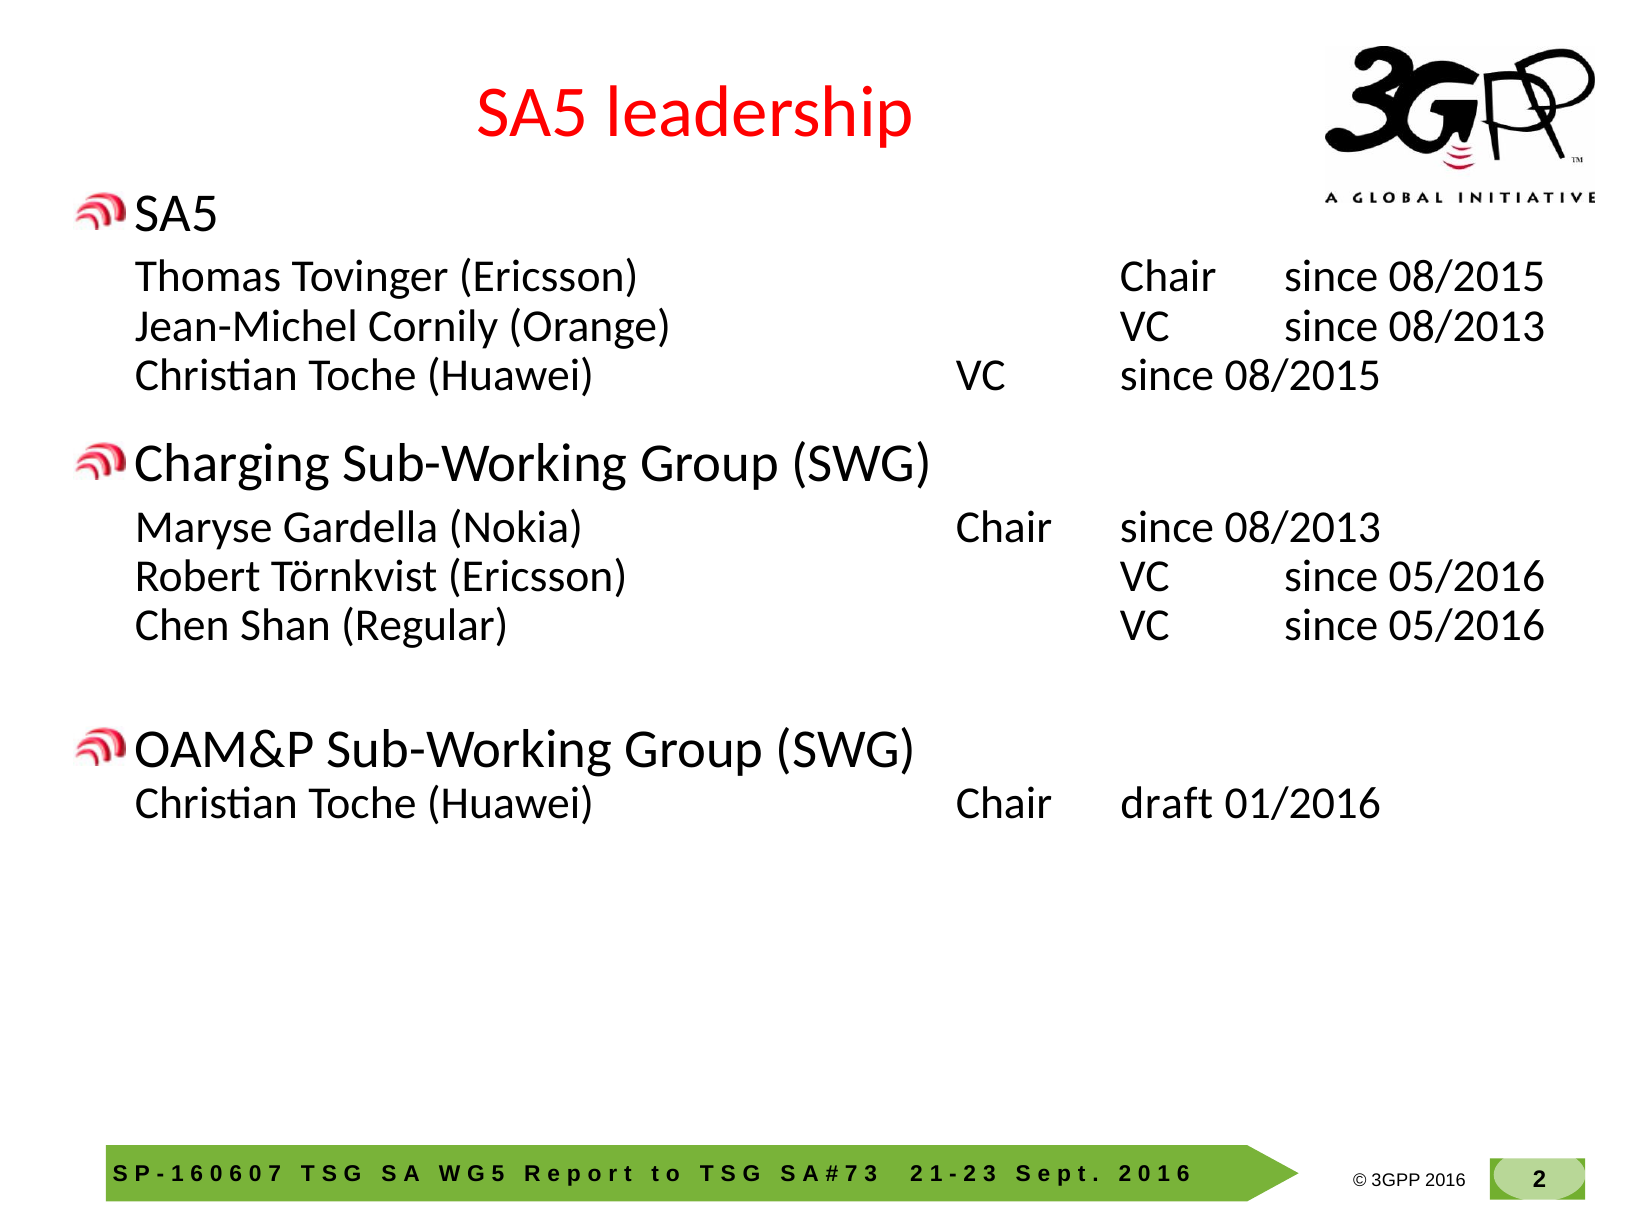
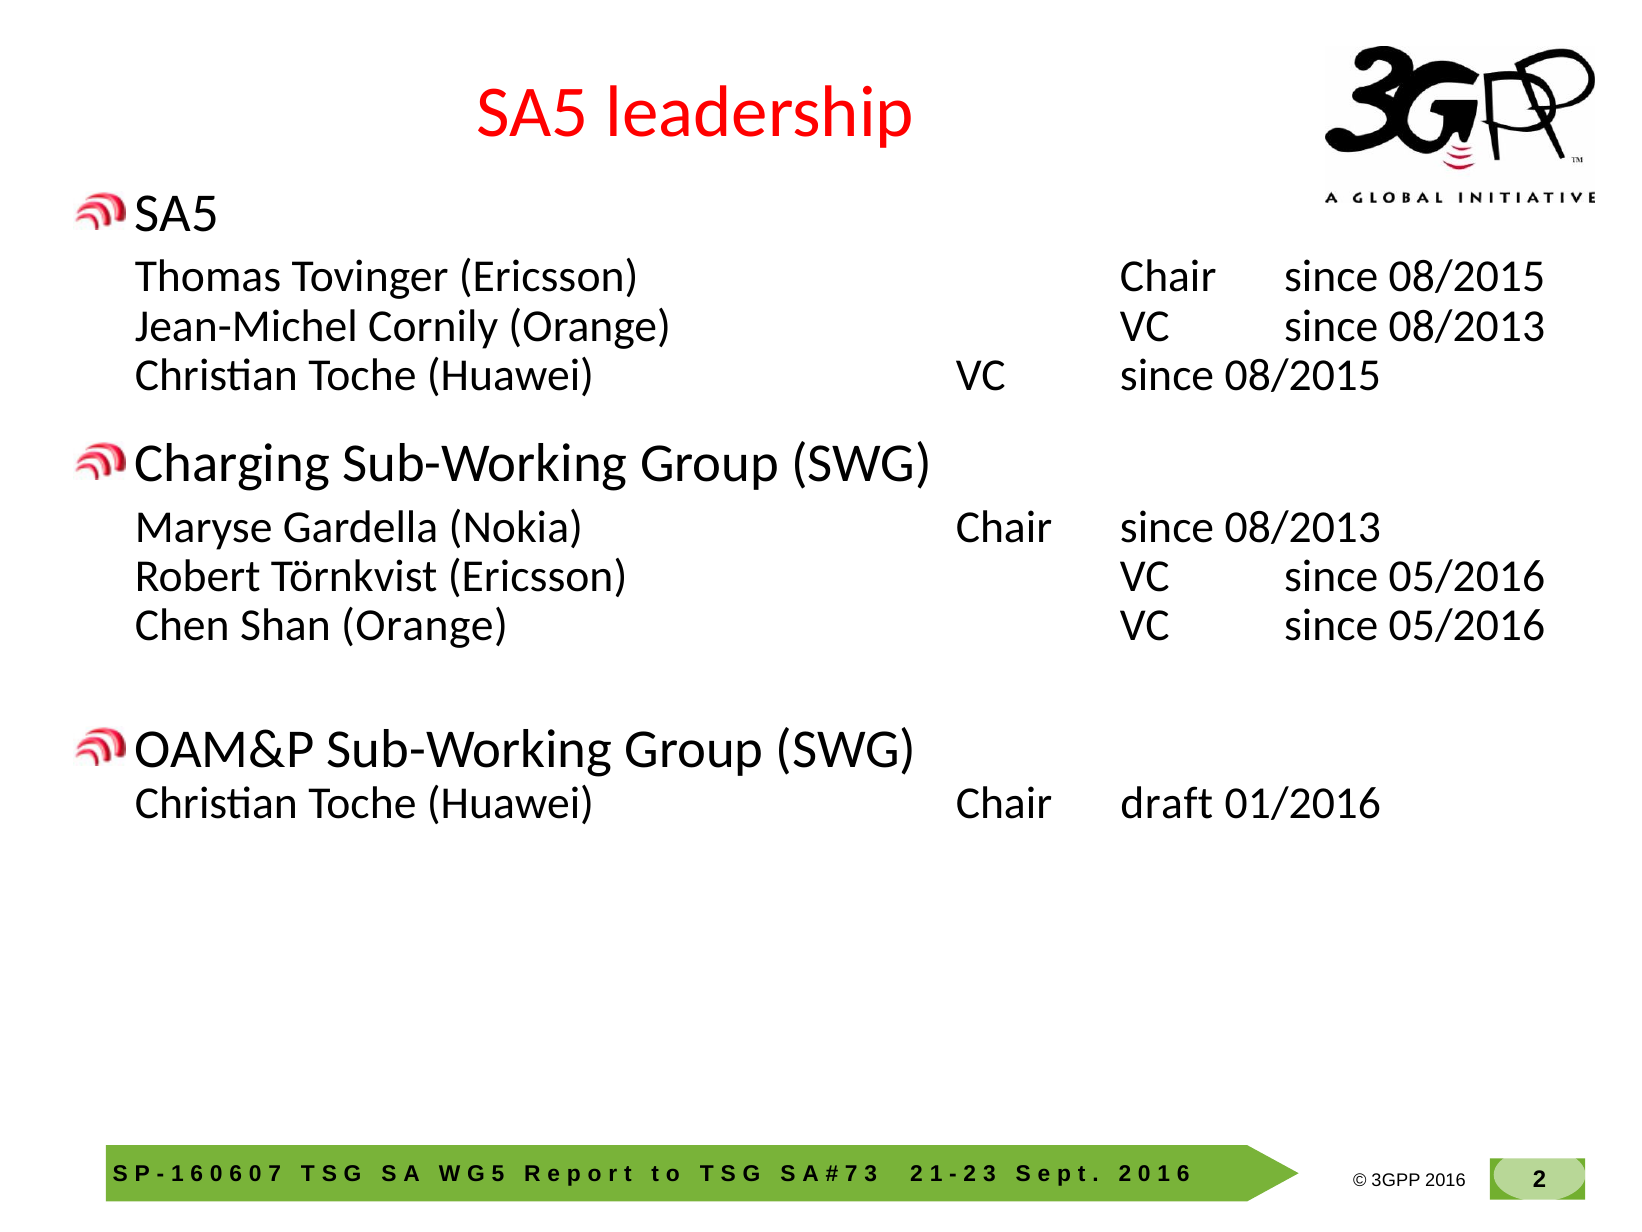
Shan Regular: Regular -> Orange
